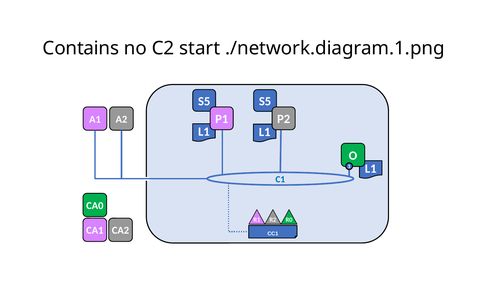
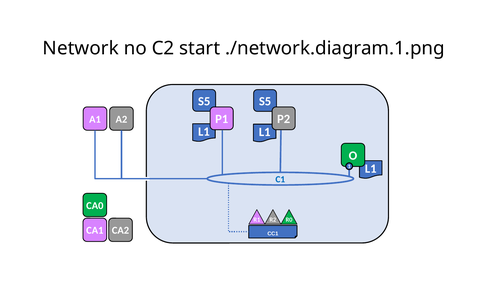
Contains: Contains -> Network
